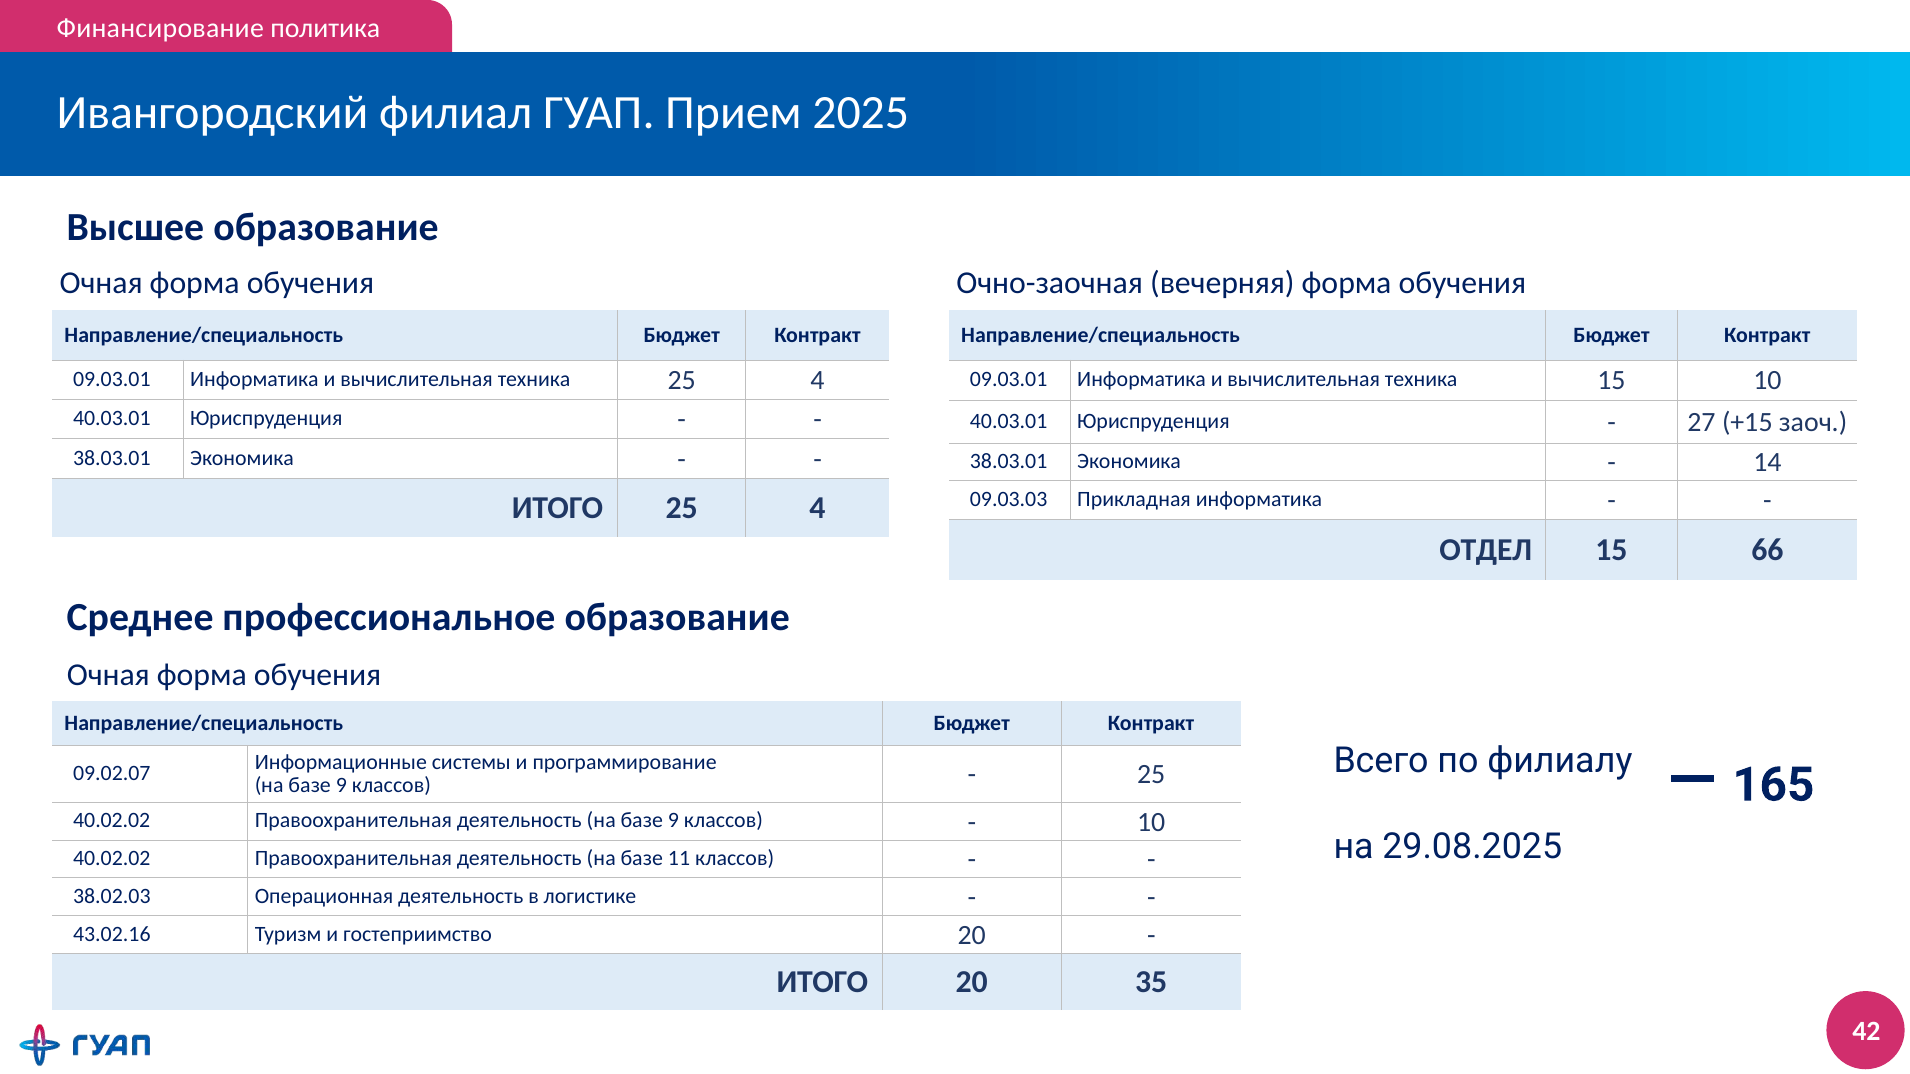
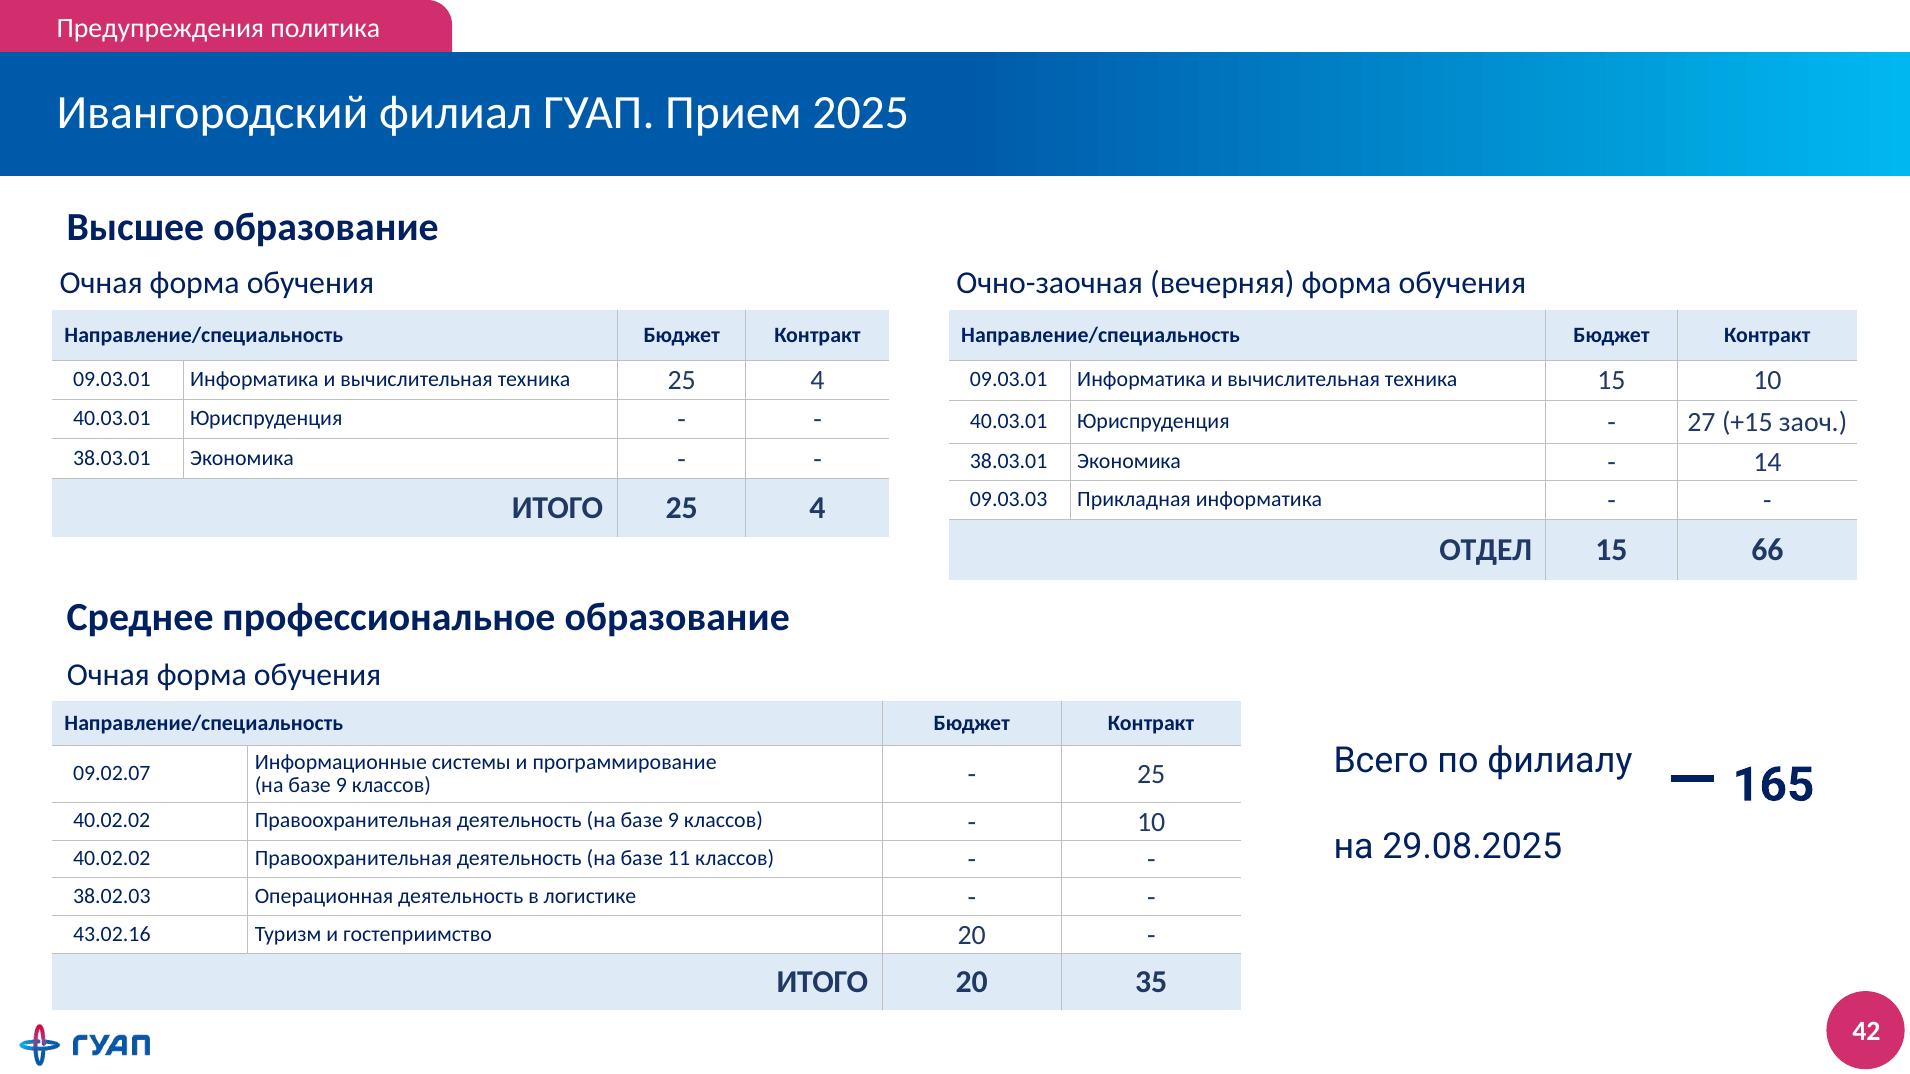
Финансирование: Финансирование -> Предупреждения
